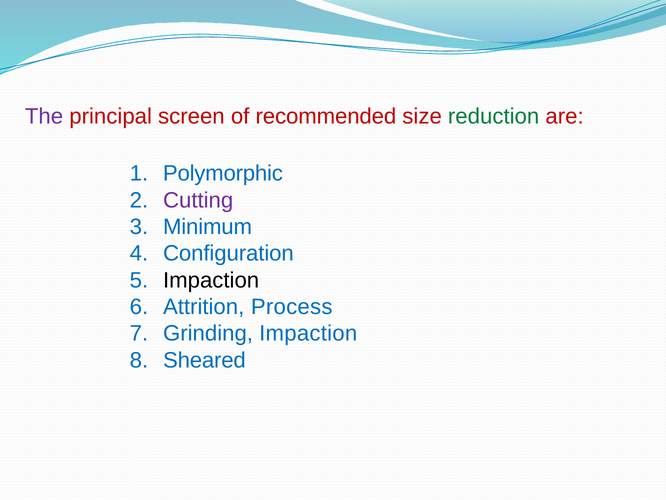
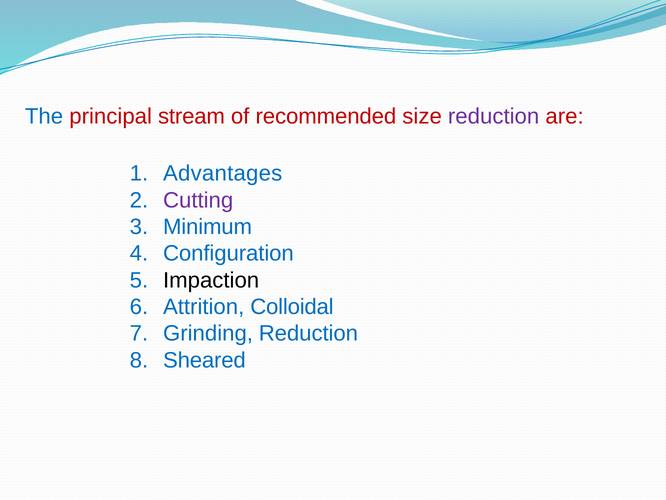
The colour: purple -> blue
screen: screen -> stream
reduction at (494, 116) colour: green -> purple
Polymorphic: Polymorphic -> Advantages
Process: Process -> Colloidal
Grinding Impaction: Impaction -> Reduction
